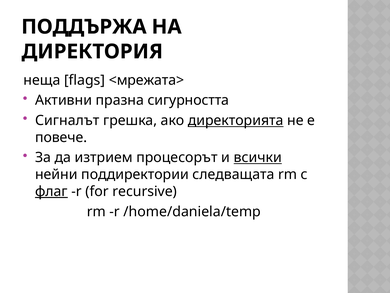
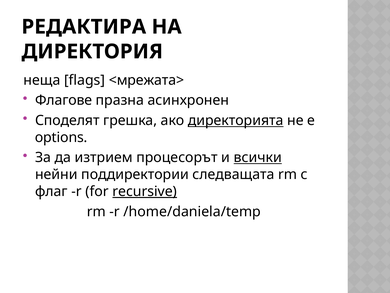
ПОДДЪРЖА: ПОДДЪРЖА -> РЕДАКТИРА
Активни: Активни -> Флагове
сигурността: сигурността -> асинхронен
Сигналът: Сигналът -> Споделят
повече: повече -> options
флаг underline: present -> none
recursive underline: none -> present
